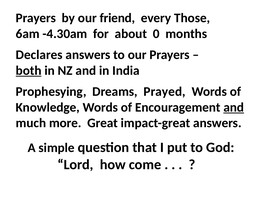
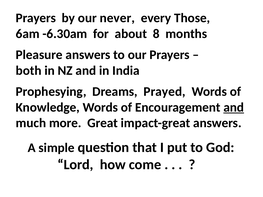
friend: friend -> never
-4.30am: -4.30am -> -6.30am
0: 0 -> 8
Declares: Declares -> Pleasure
both underline: present -> none
